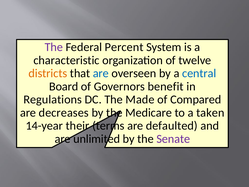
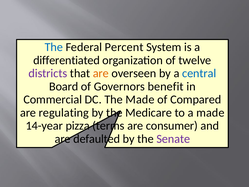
The at (54, 47) colour: purple -> blue
characteristic: characteristic -> differentiated
districts colour: orange -> purple
are at (101, 73) colour: blue -> orange
Regulations: Regulations -> Commercial
decreases: decreases -> regulating
a taken: taken -> made
their: their -> pizza
defaulted: defaulted -> consumer
unlimited: unlimited -> defaulted
